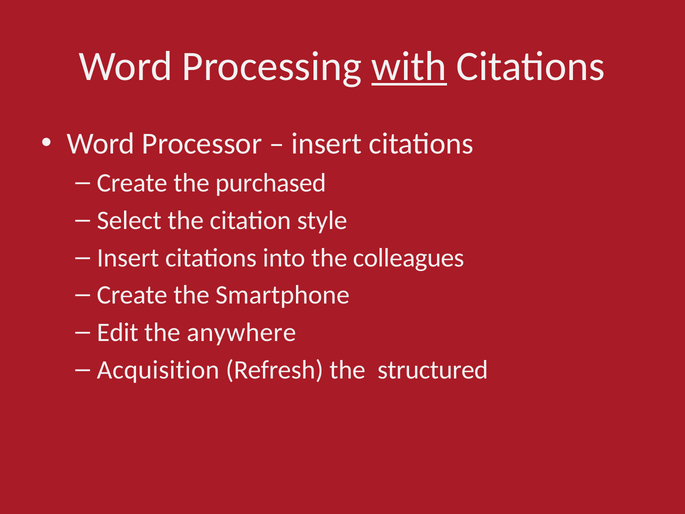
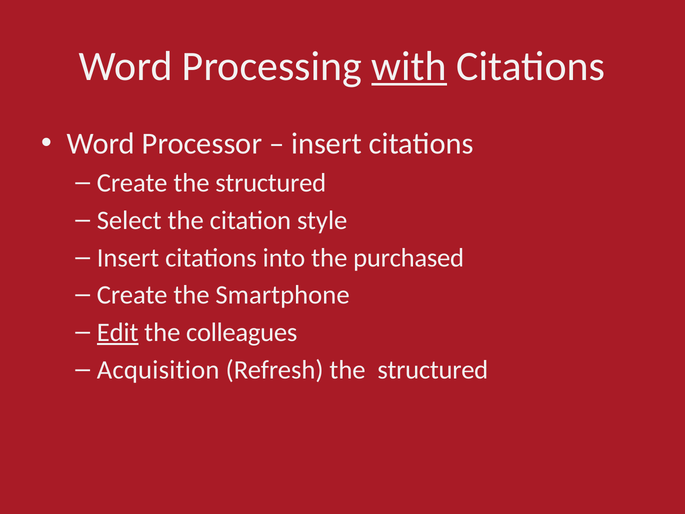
Create the purchased: purchased -> structured
colleagues: colleagues -> purchased
Edit underline: none -> present
anywhere: anywhere -> colleagues
